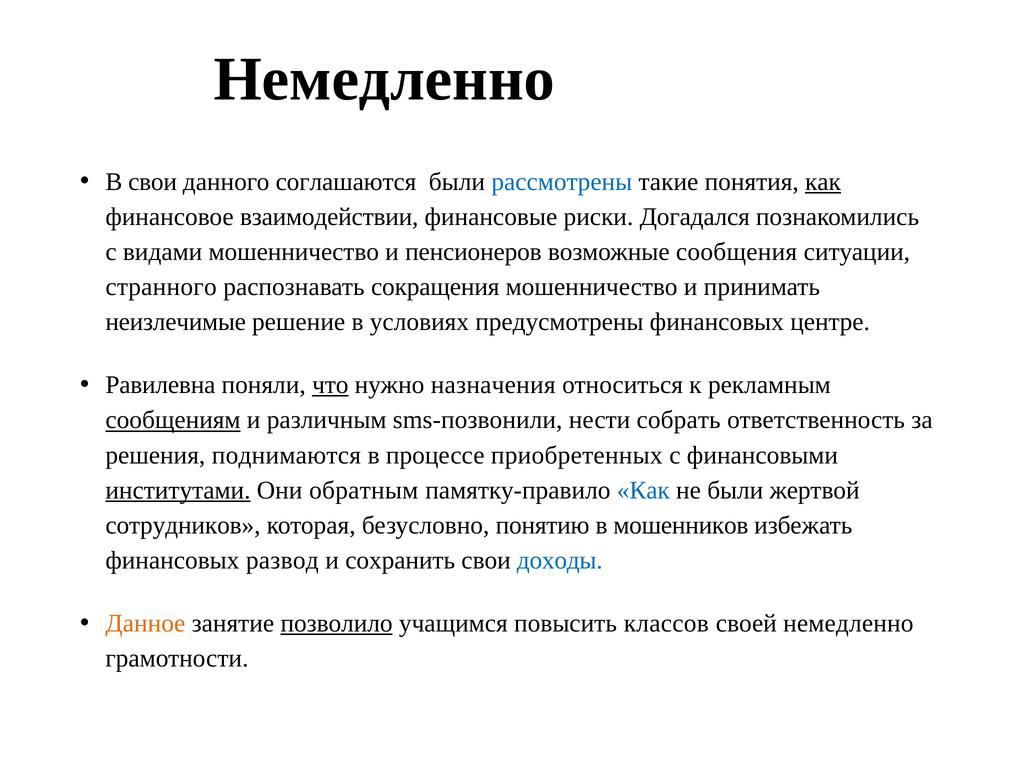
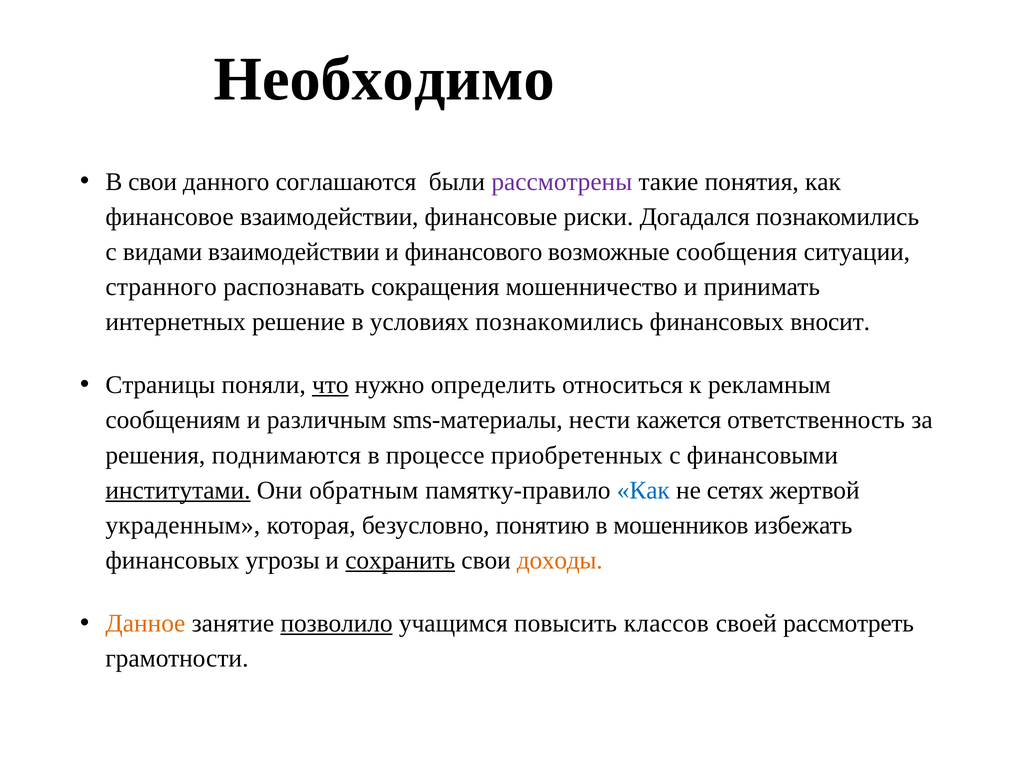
Немедленно at (384, 79): Немедленно -> Необходимо
рассмотрены colour: blue -> purple
как at (823, 182) underline: present -> none
видами мошенничество: мошенничество -> взаимодействии
пенсионеров: пенсионеров -> финансового
неизлечимые: неизлечимые -> интернетных
условиях предусмотрены: предусмотрены -> познакомились
центре: центре -> вносит
Равилевна: Равилевна -> Страницы
назначения: назначения -> определить
сообщениям underline: present -> none
sms-позвонили: sms-позвонили -> sms-материалы
собрать: собрать -> кажется
не были: были -> сетях
сотрудников: сотрудников -> украденным
развод: развод -> угрозы
сохранить underline: none -> present
доходы colour: blue -> orange
своей немедленно: немедленно -> рассмотреть
